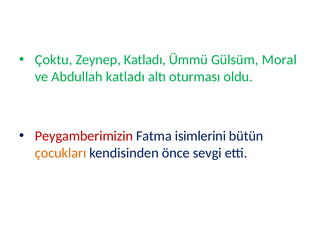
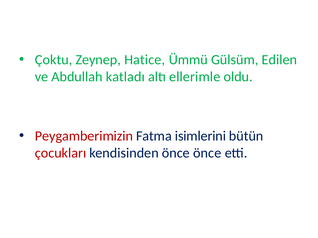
Zeynep Katladı: Katladı -> Hatice
Moral: Moral -> Edilen
oturması: oturması -> ellerimle
çocukları colour: orange -> red
önce sevgi: sevgi -> önce
